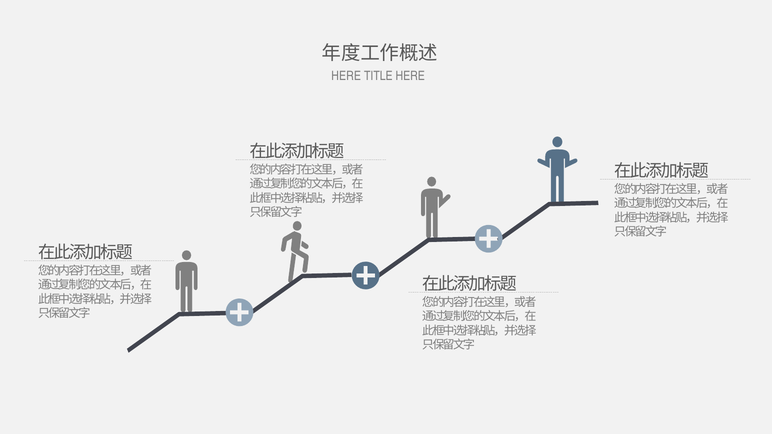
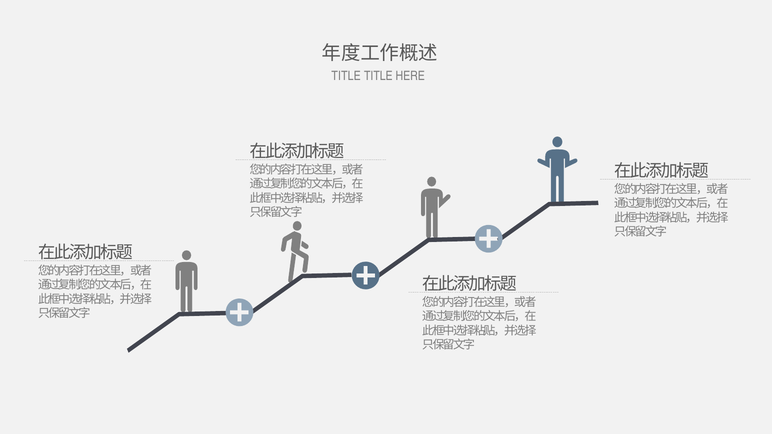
HERE at (346, 76): HERE -> TITLE
